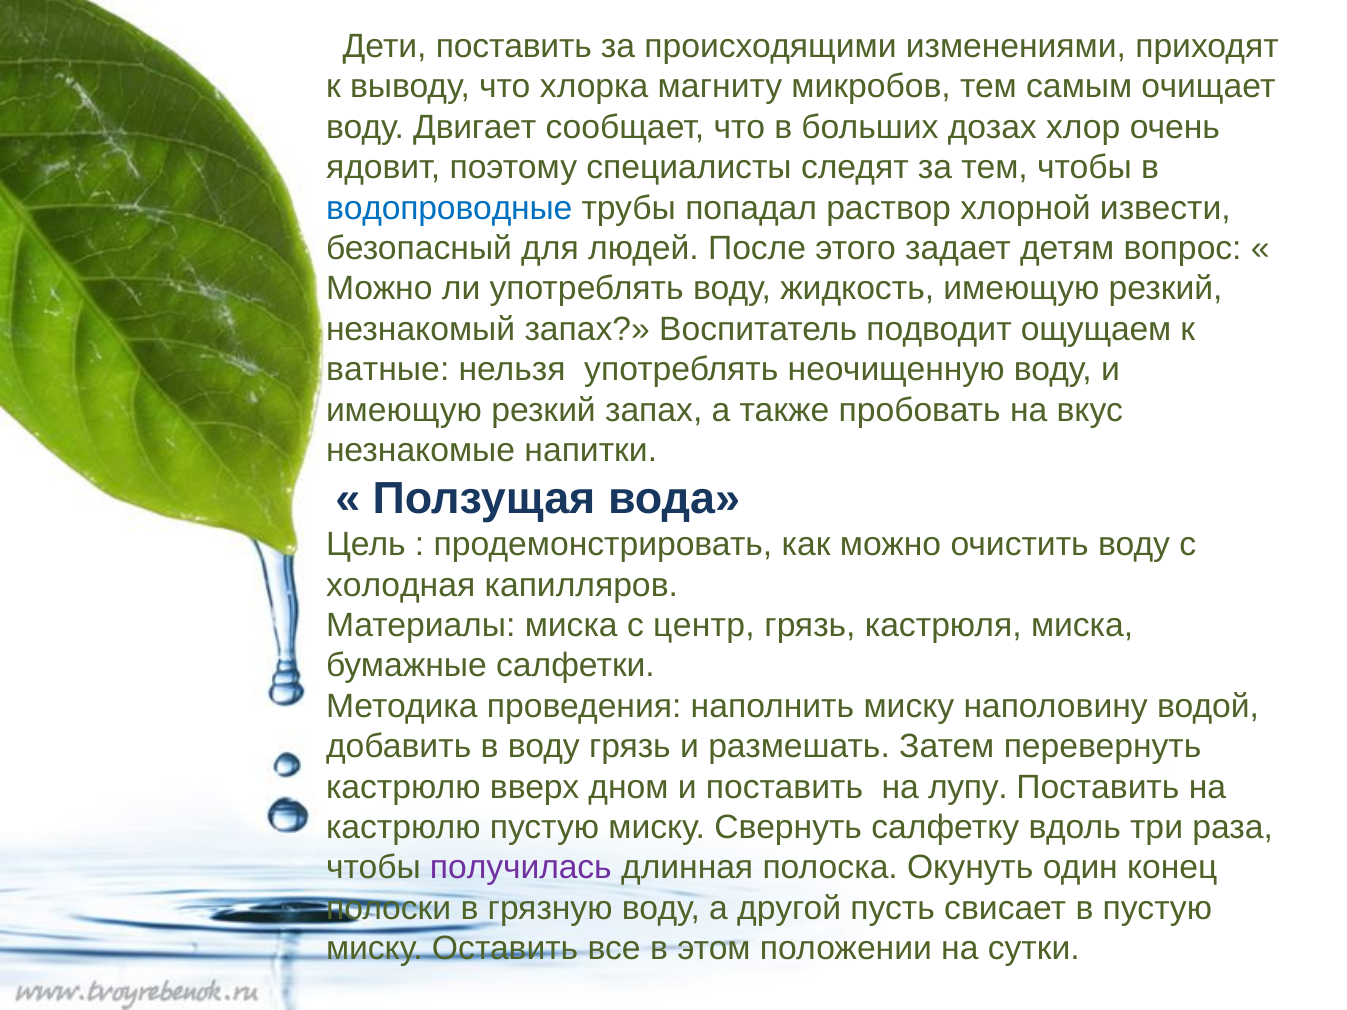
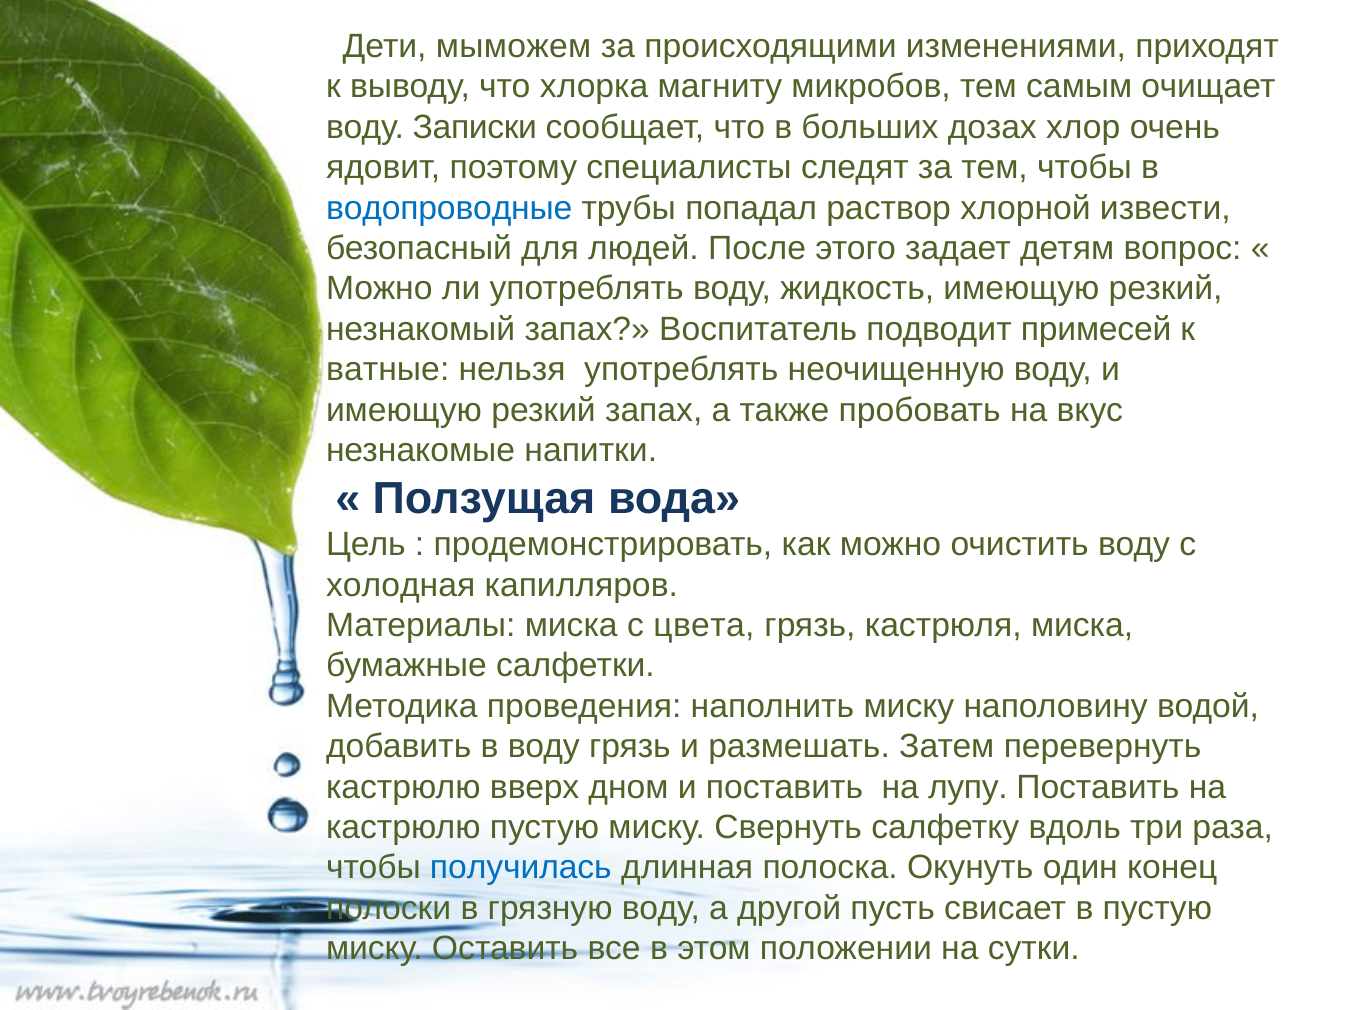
Дети поставить: поставить -> мыможем
Двигает: Двигает -> Записки
ощущаем: ощущаем -> примесей
центр: центр -> цвета
получилась colour: purple -> blue
